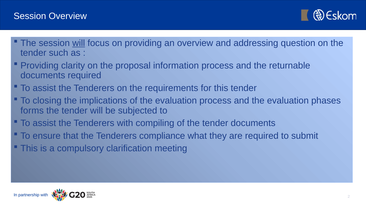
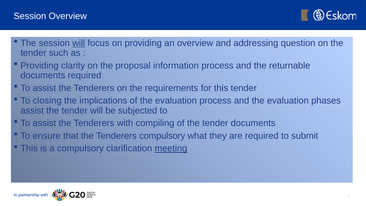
forms at (32, 110): forms -> assist
Tenderers compliance: compliance -> compulsory
meeting underline: none -> present
